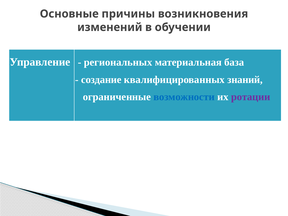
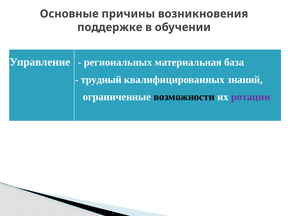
изменений: изменений -> поддержке
создание: создание -> трудный
возможности colour: blue -> black
